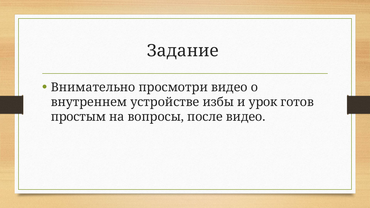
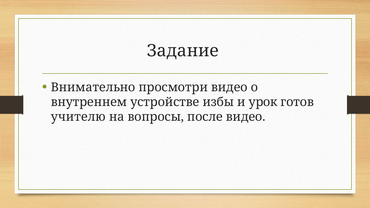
простым: простым -> учителю
